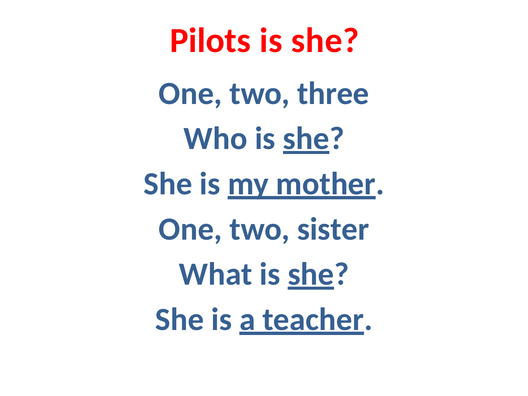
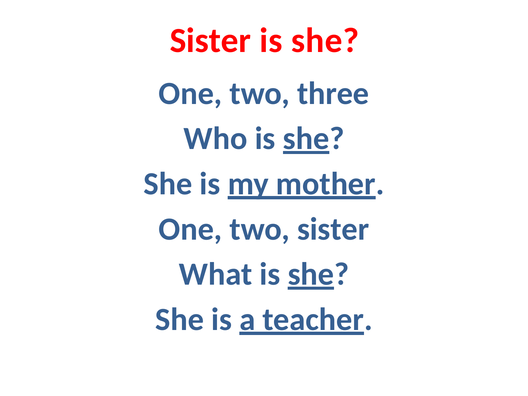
Pilots at (210, 41): Pilots -> Sister
